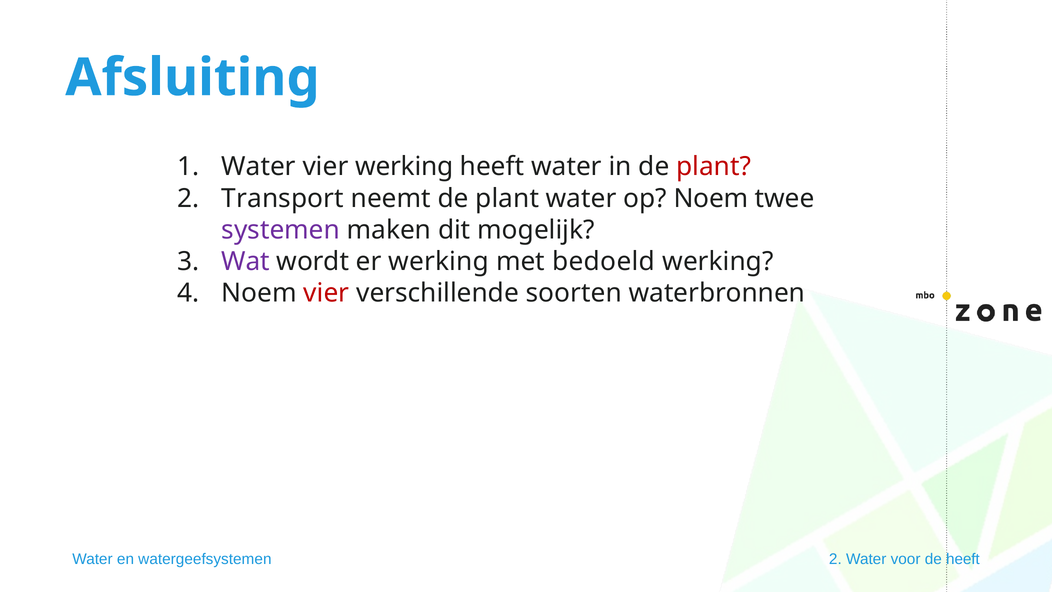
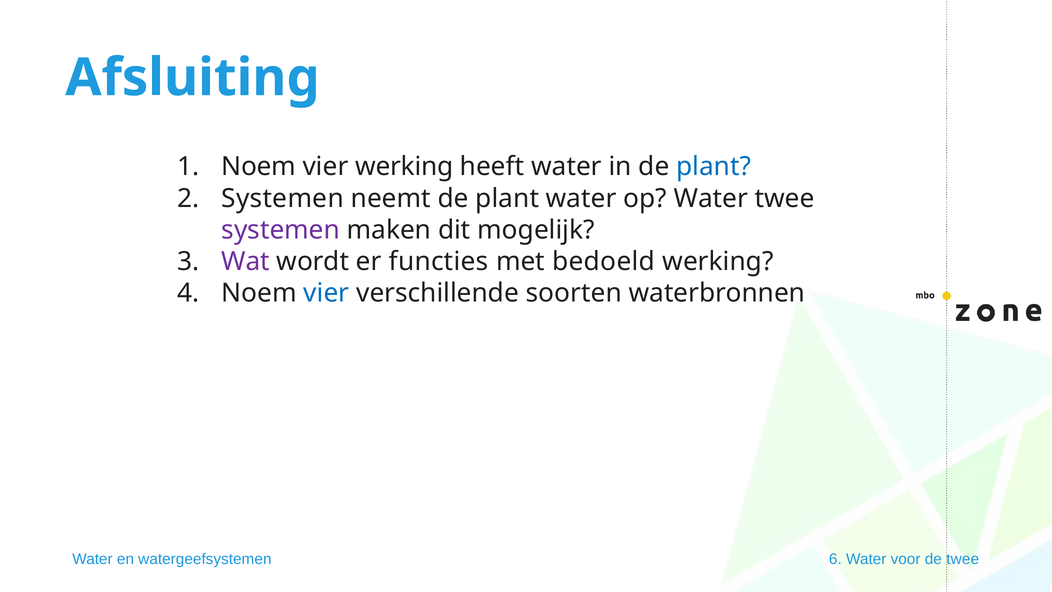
1 Water: Water -> Noem
plant at (714, 167) colour: red -> blue
Transport at (283, 198): Transport -> Systemen
op Noem: Noem -> Water
er werking: werking -> functies
vier at (326, 293) colour: red -> blue
watergeefsystemen 2: 2 -> 6
de heeft: heeft -> twee
